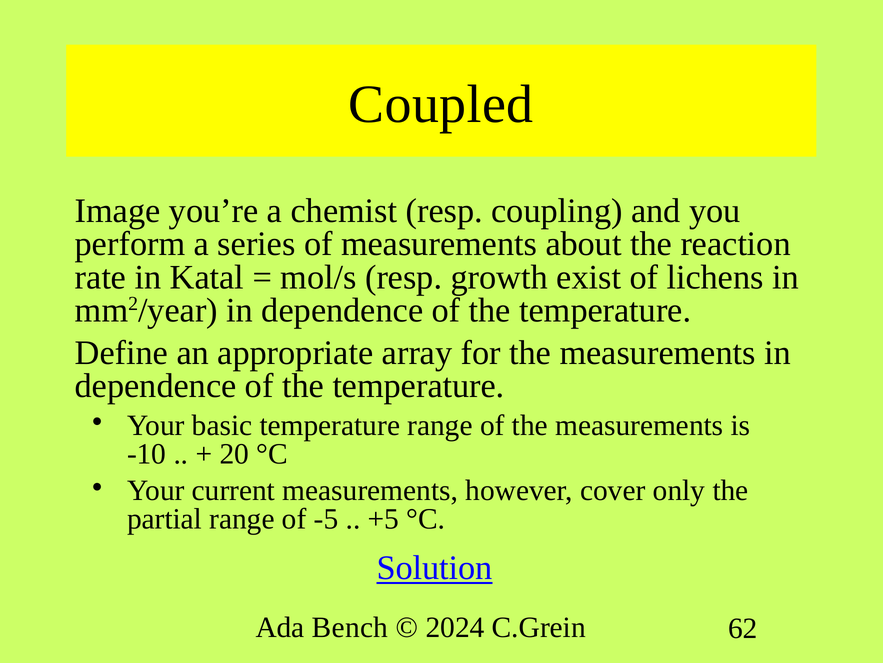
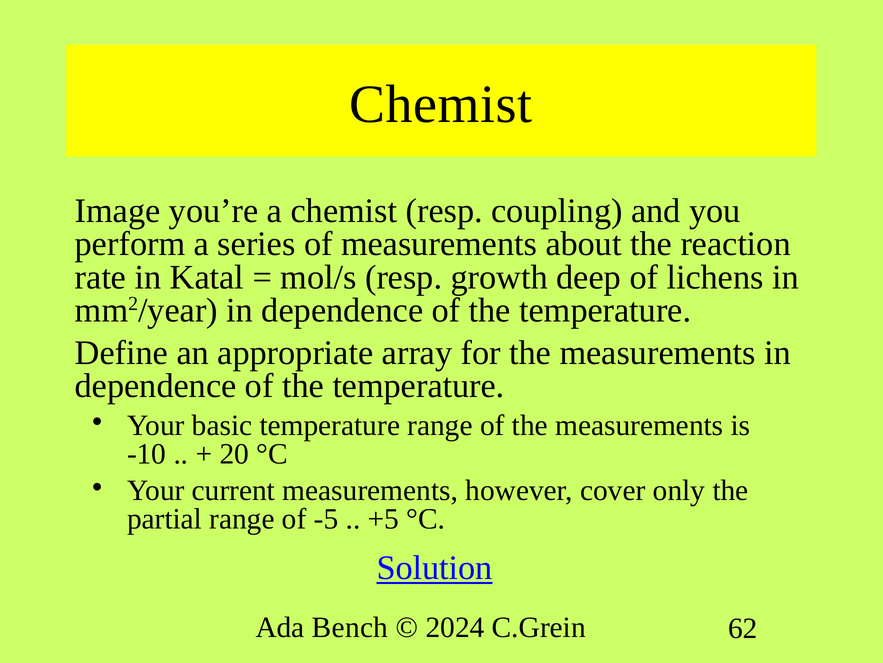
Coupled at (441, 104): Coupled -> Chemist
exist: exist -> deep
